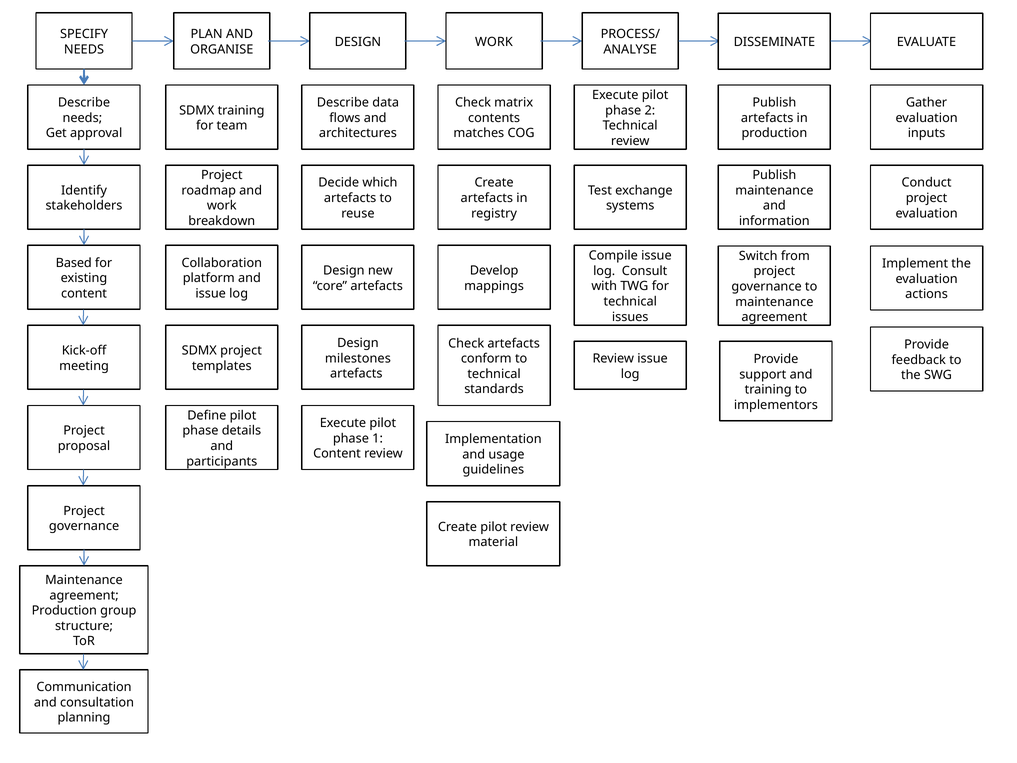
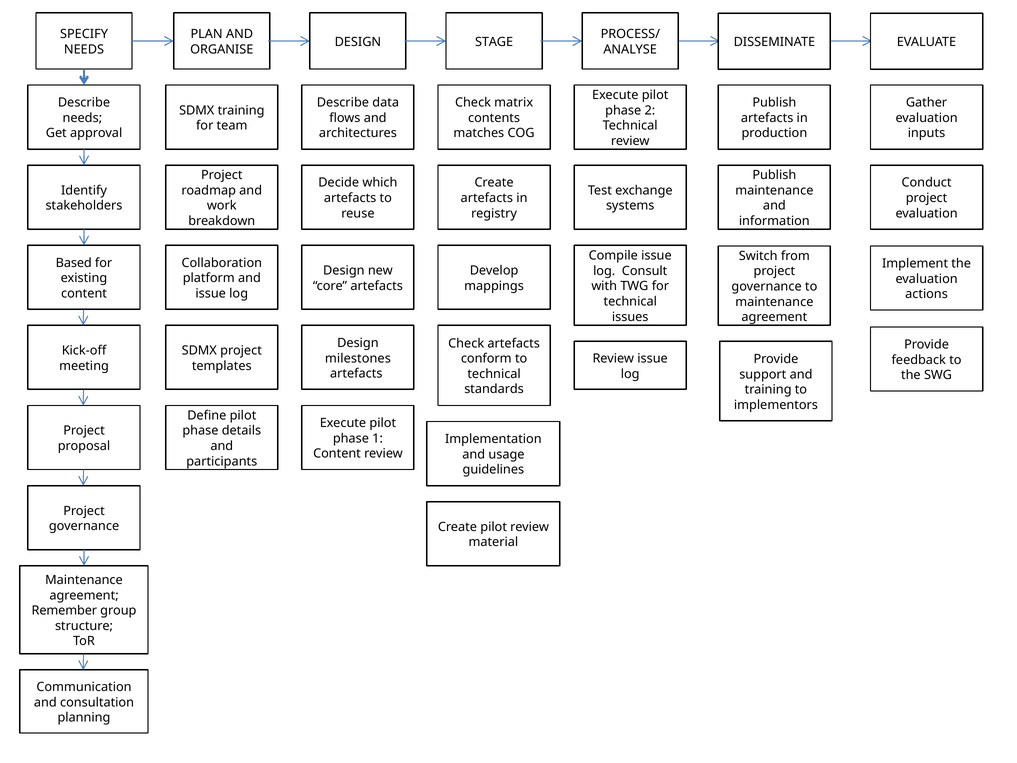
DESIGN WORK: WORK -> STAGE
Production at (64, 610): Production -> Remember
